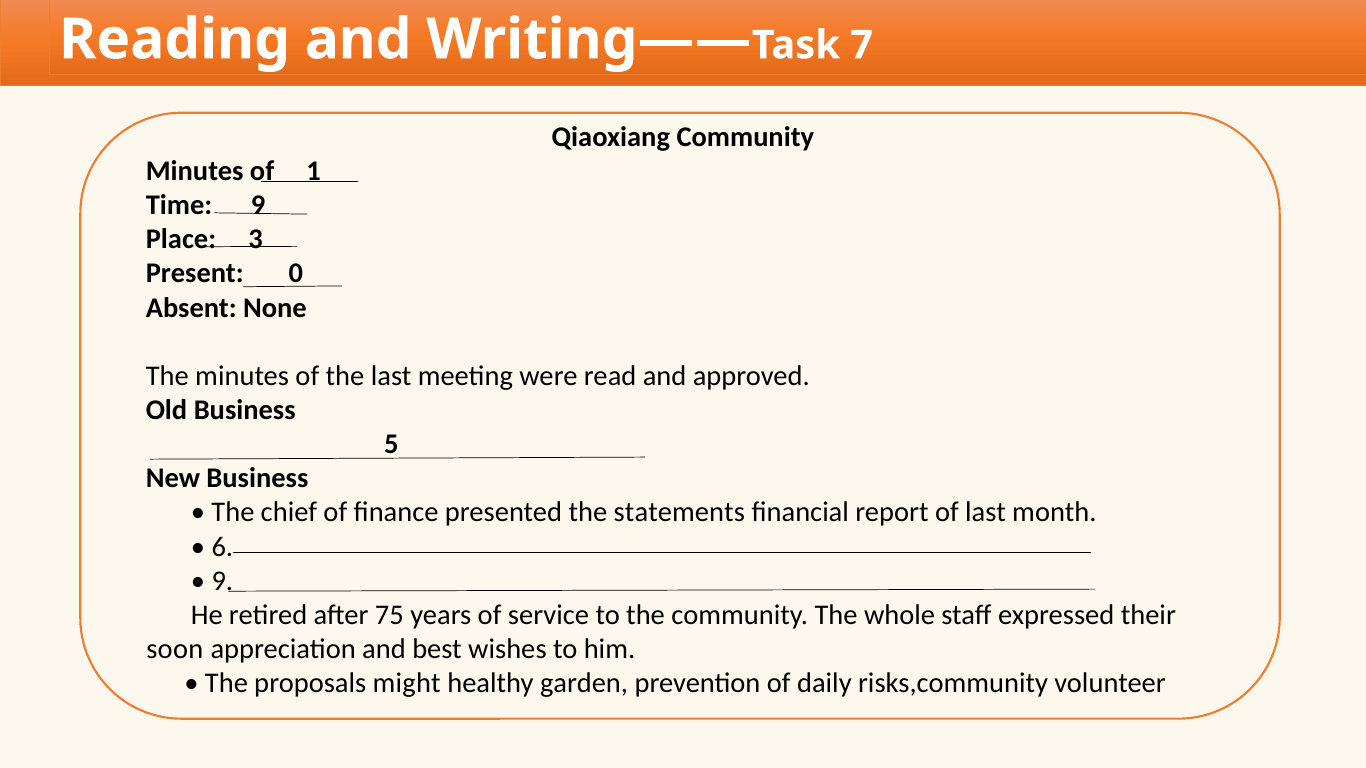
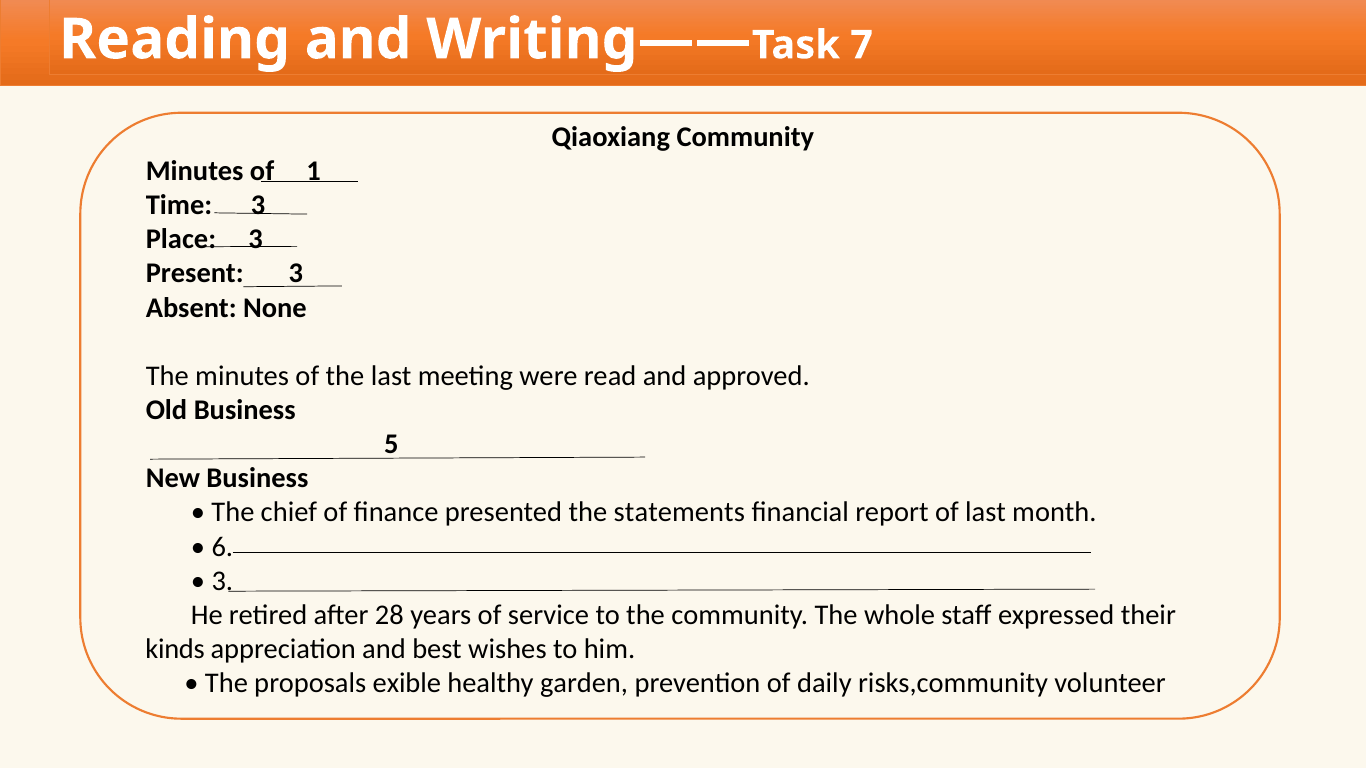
Time 9: 9 -> 3
Present 0: 0 -> 3
9 at (222, 581): 9 -> 3
75: 75 -> 28
soon: soon -> kinds
might: might -> exible
